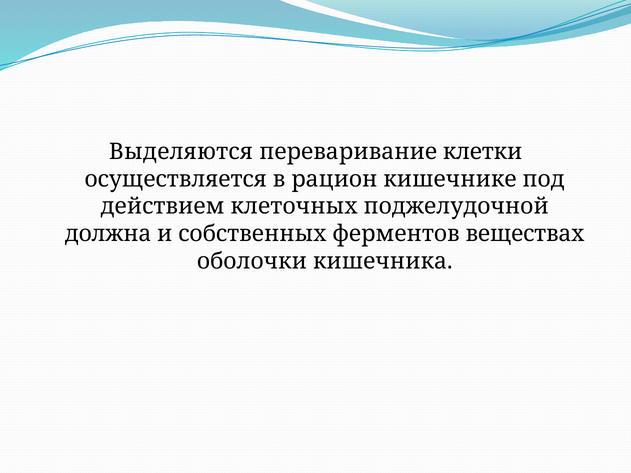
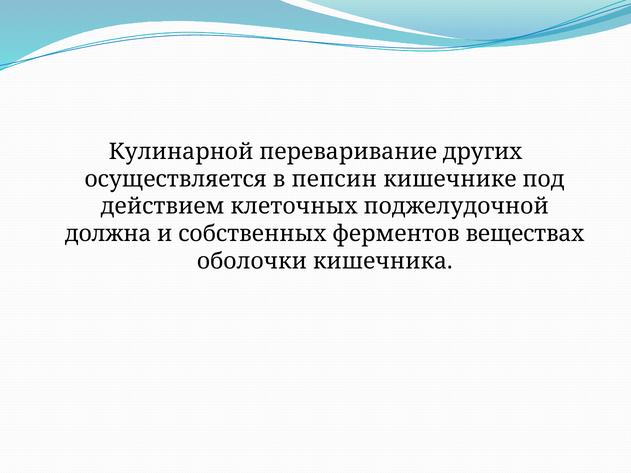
Выделяются: Выделяются -> Кулинарной
клетки: клетки -> других
рацион: рацион -> пепсин
